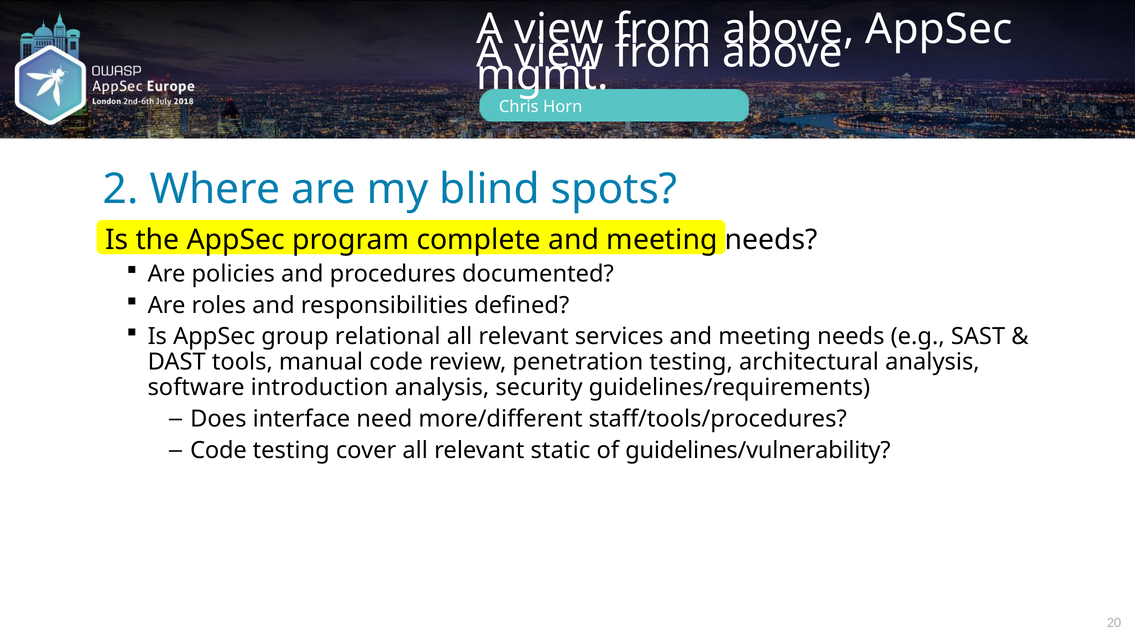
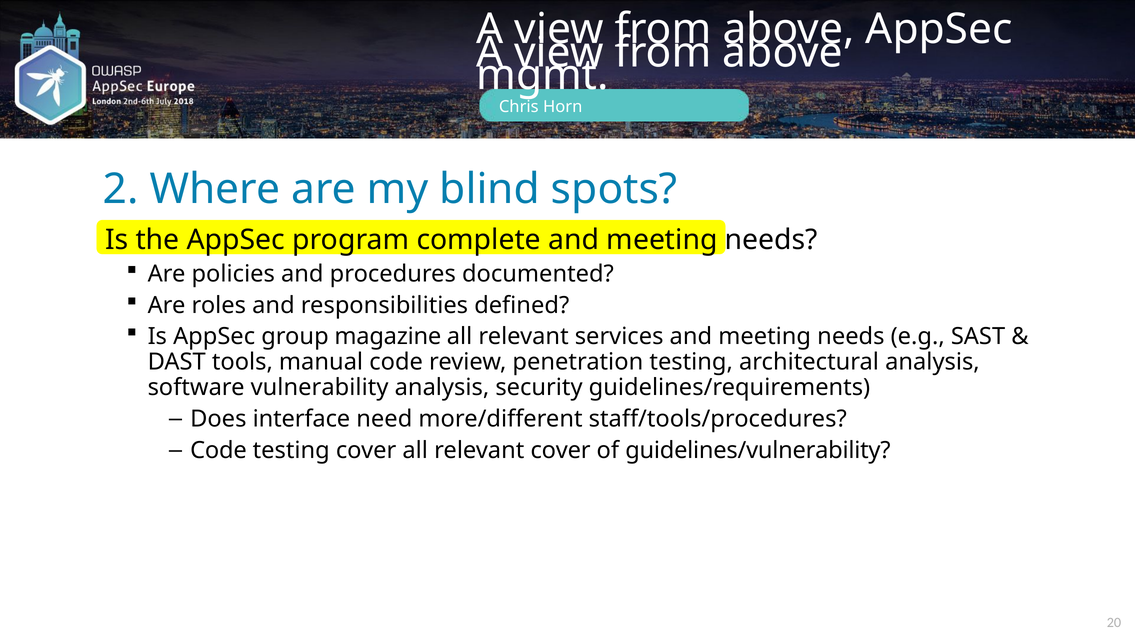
relational: relational -> magazine
introduction: introduction -> vulnerability
relevant static: static -> cover
